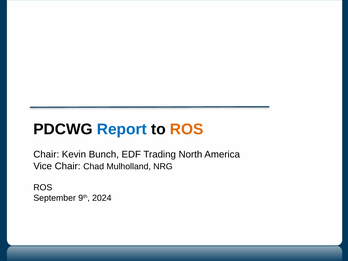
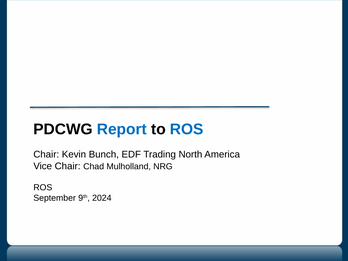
ROS at (187, 129) colour: orange -> blue
